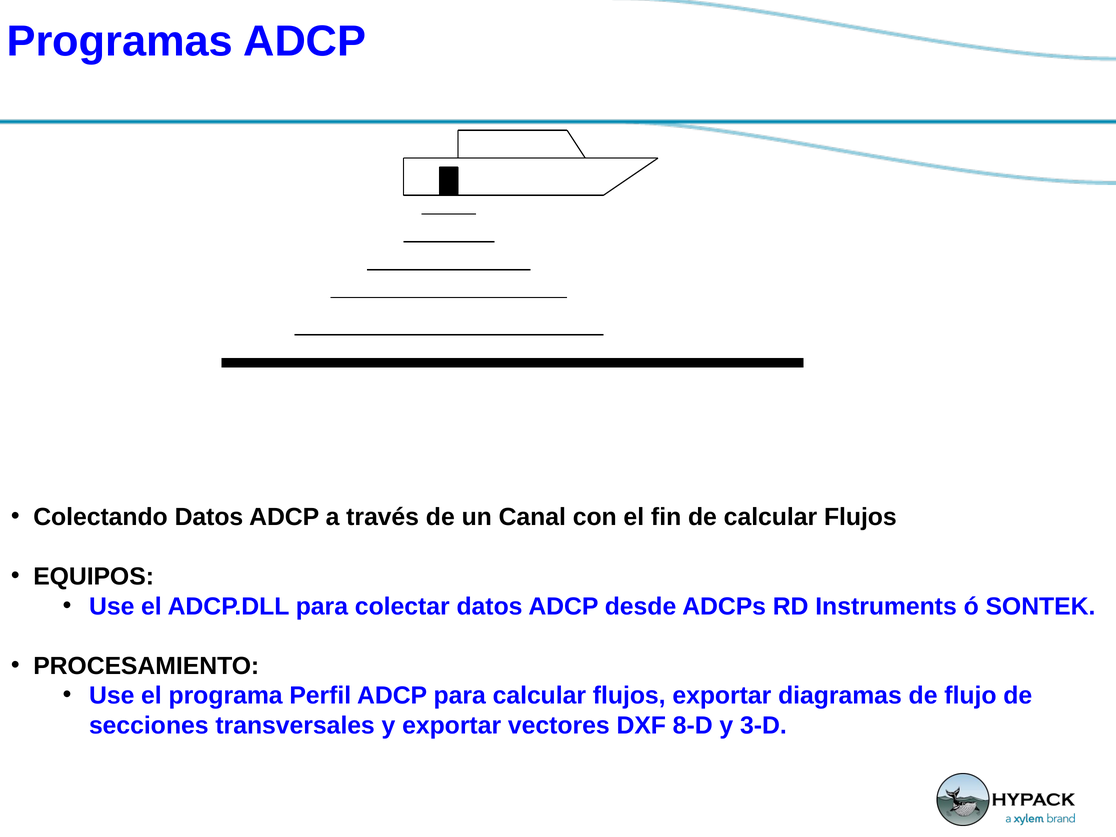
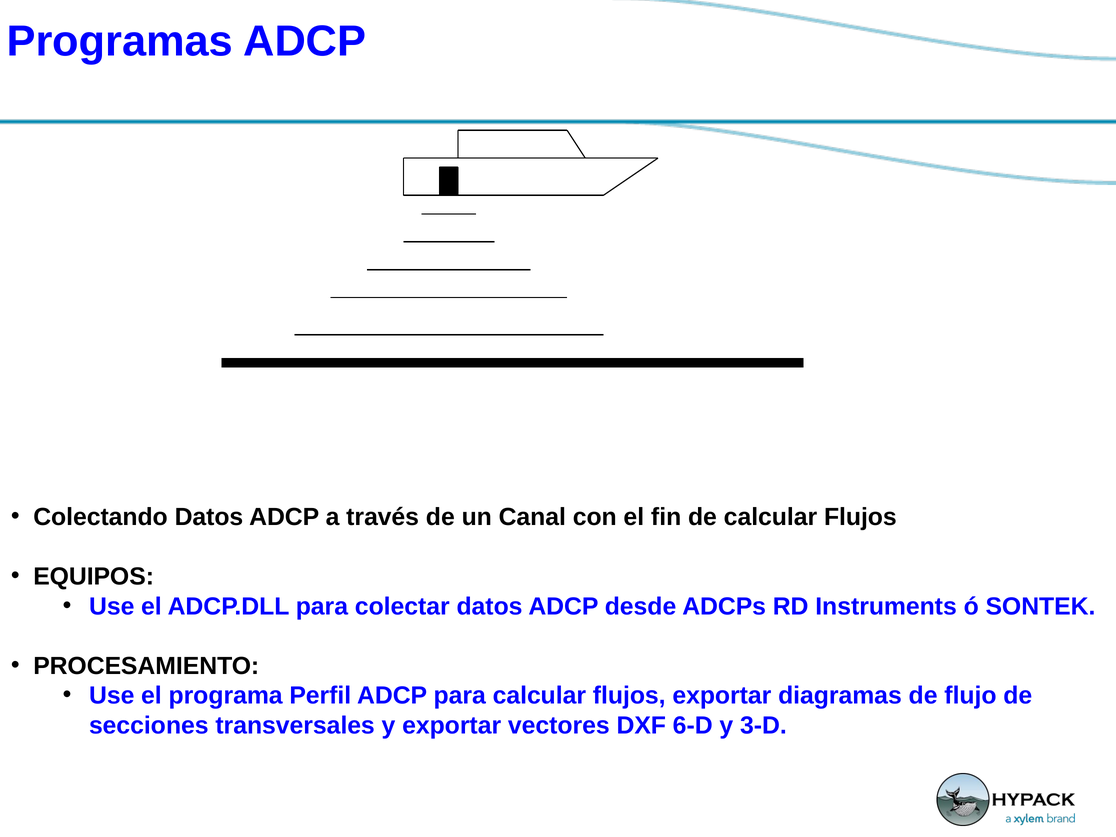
8-D: 8-D -> 6-D
